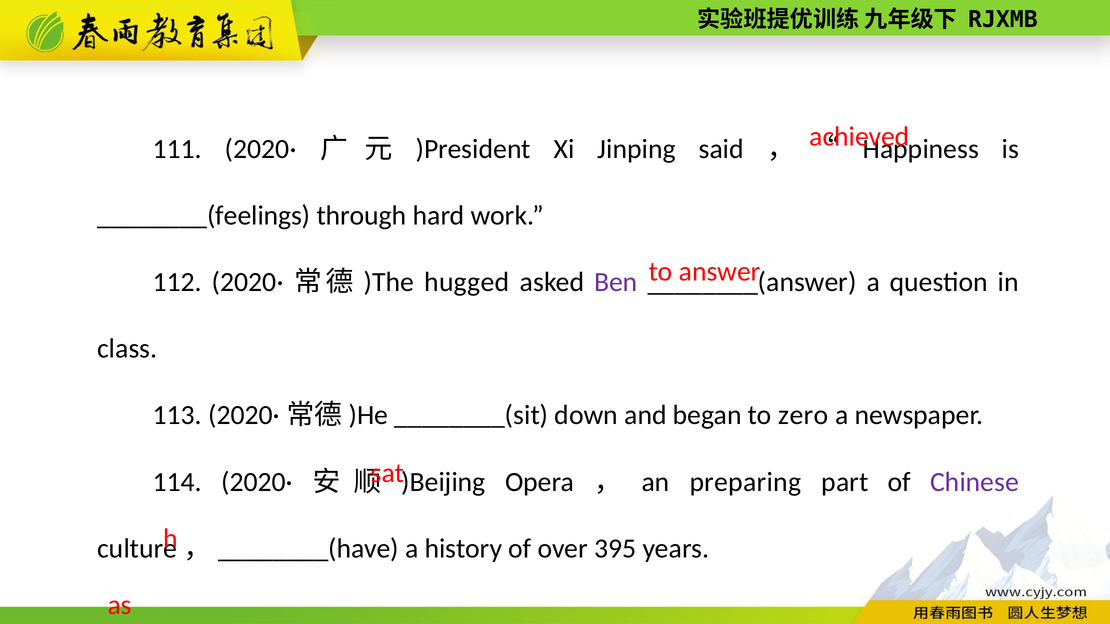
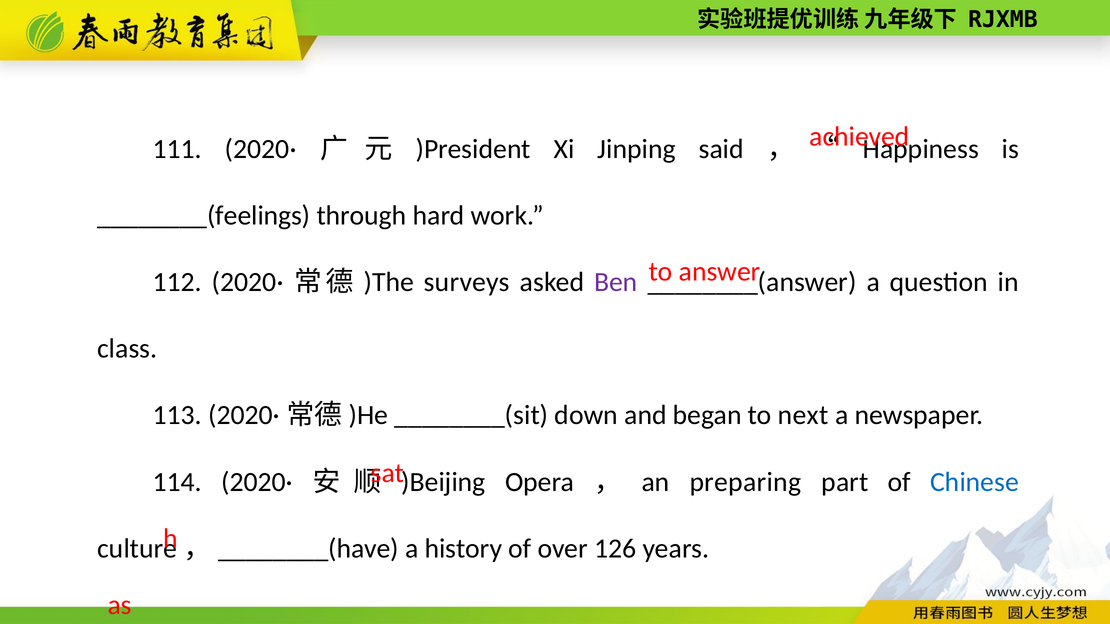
hugged: hugged -> surveys
zero: zero -> next
Chinese colour: purple -> blue
395: 395 -> 126
